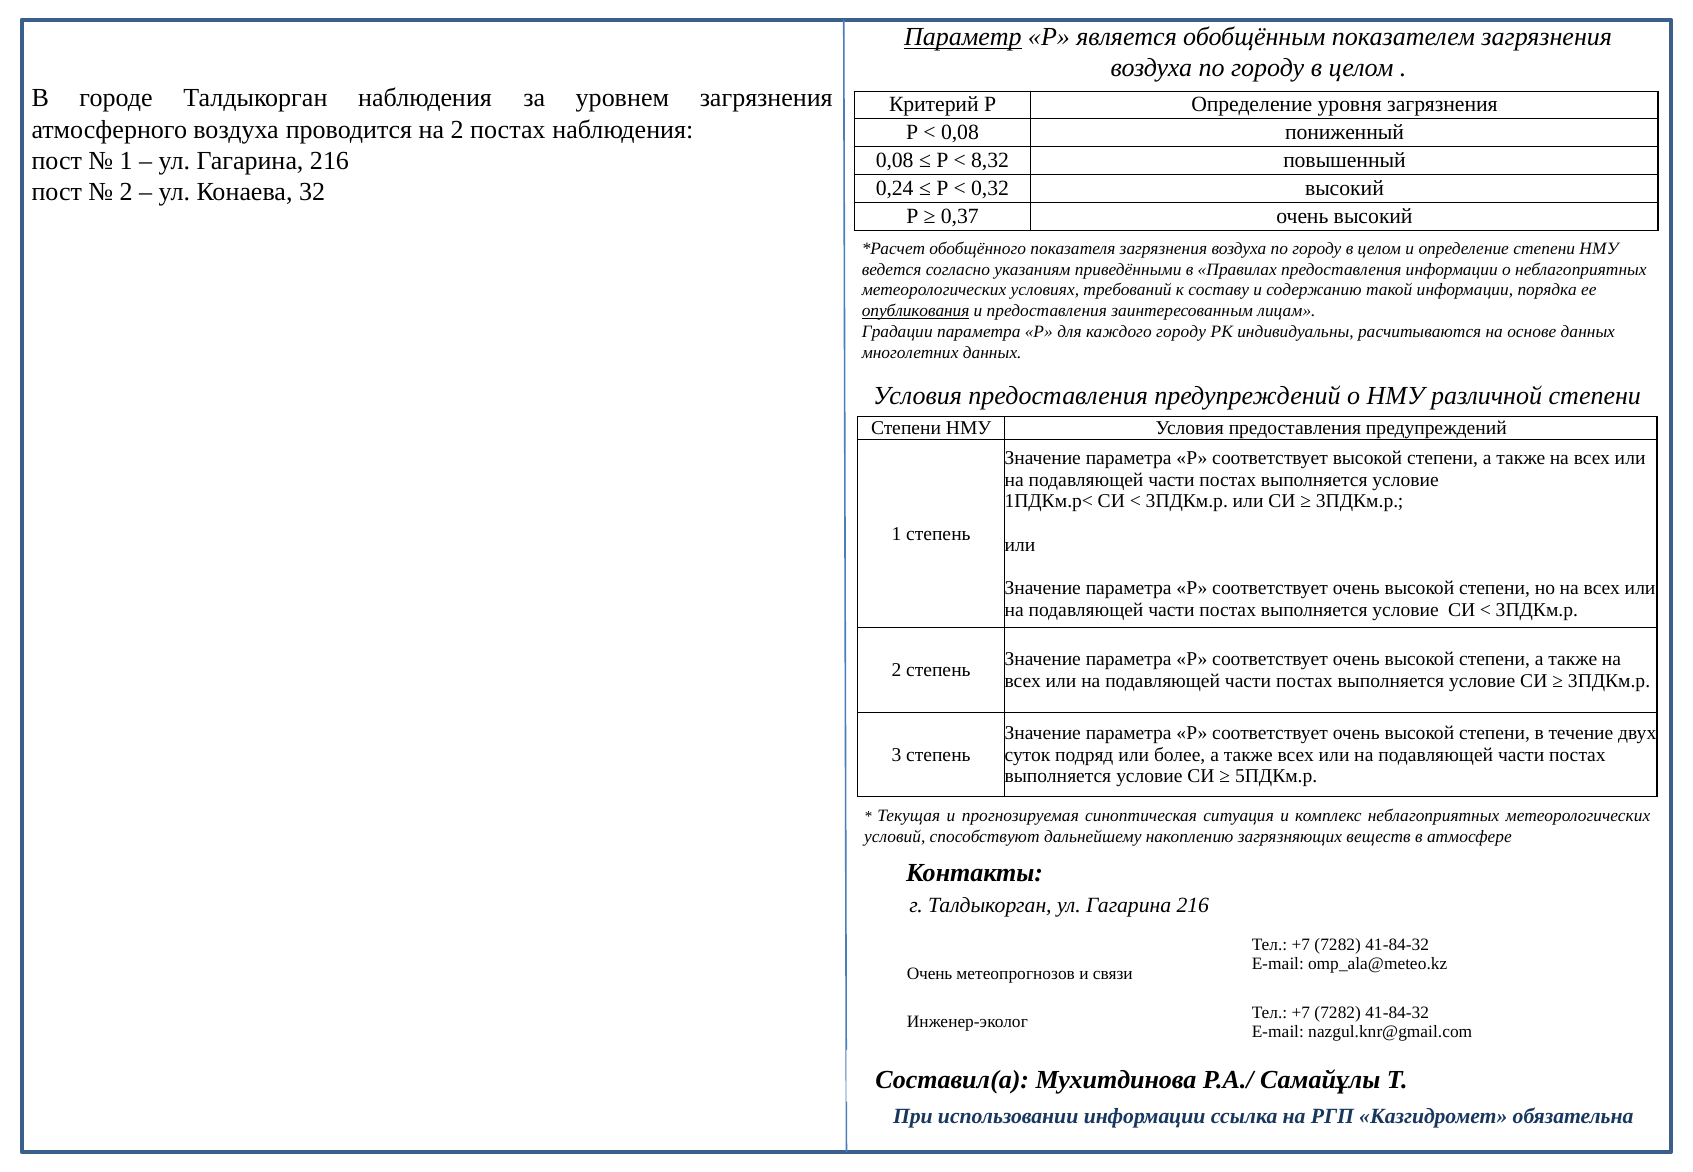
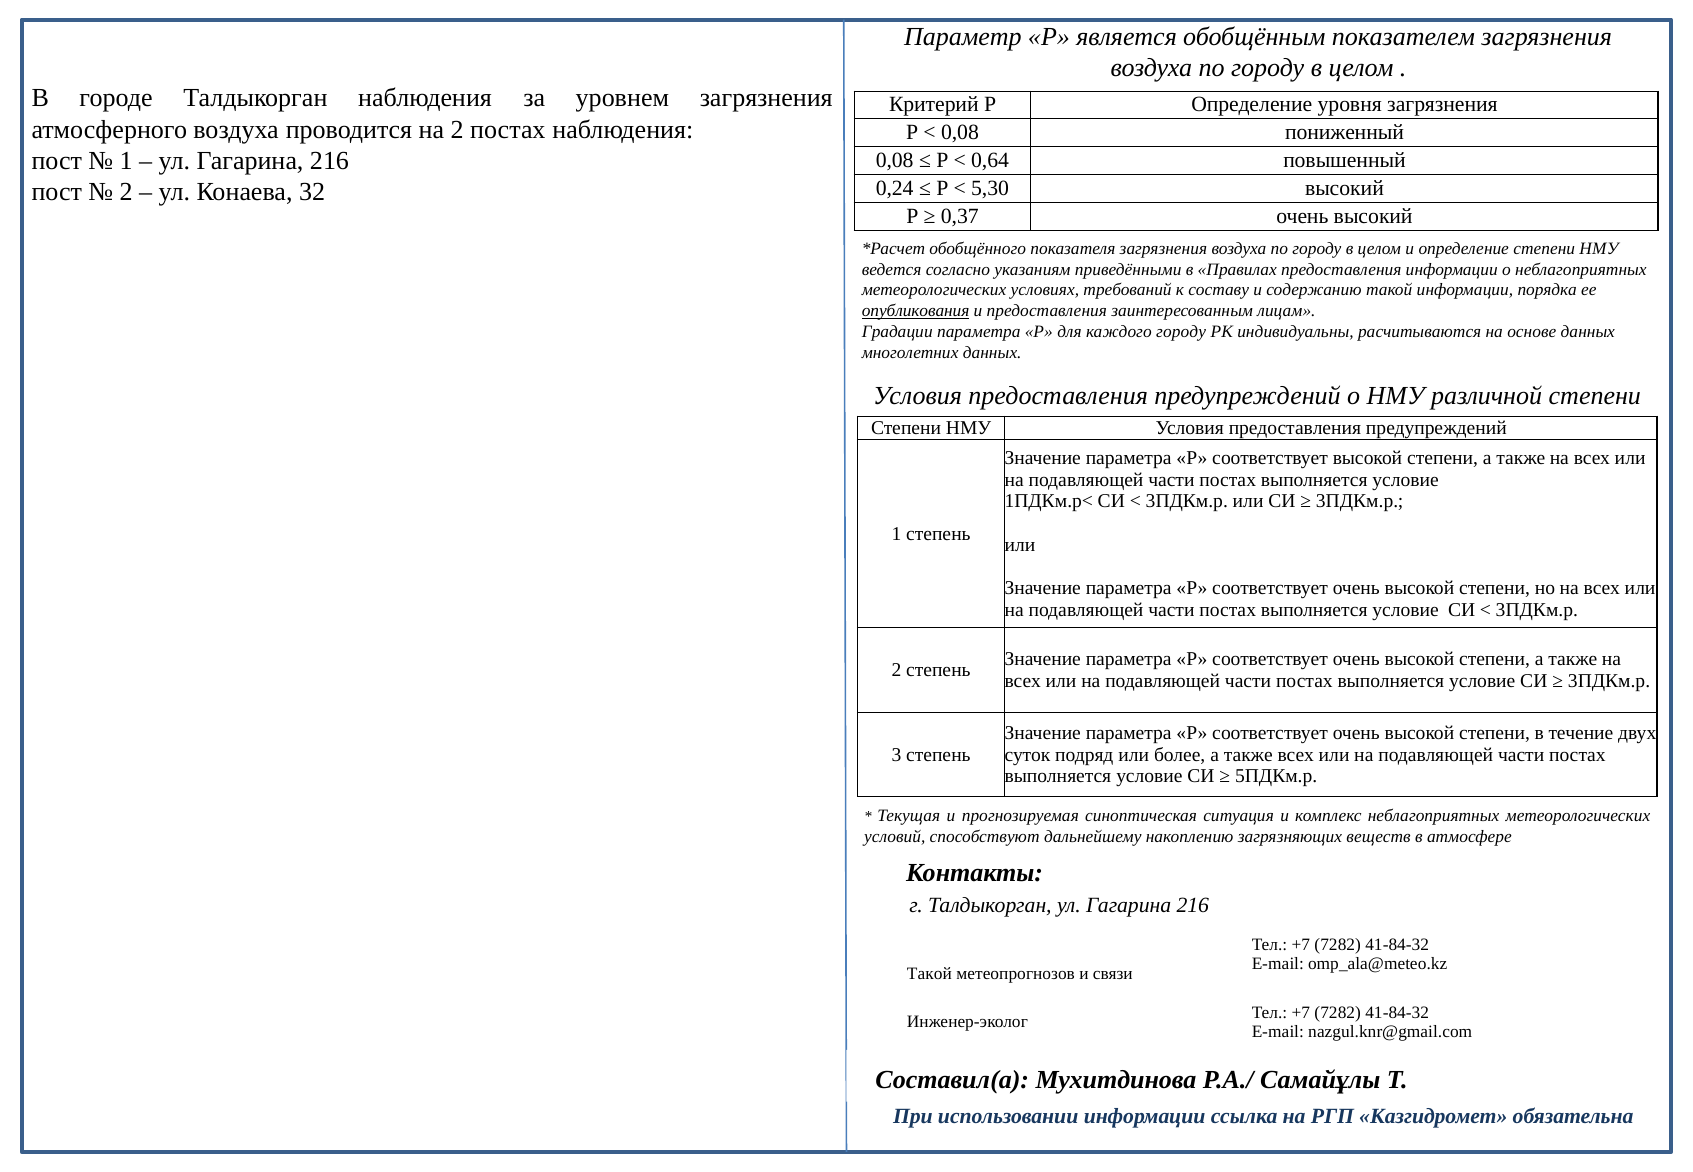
Параметр underline: present -> none
8,32: 8,32 -> 0,64
0,32: 0,32 -> 5,30
Очень at (930, 974): Очень -> Такой
